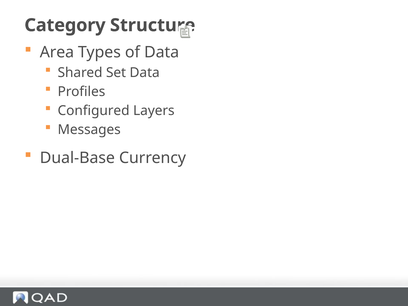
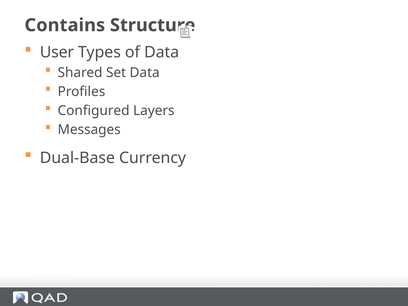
Category: Category -> Contains
Area: Area -> User
